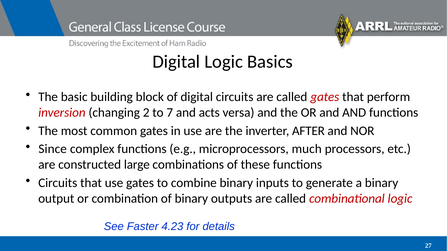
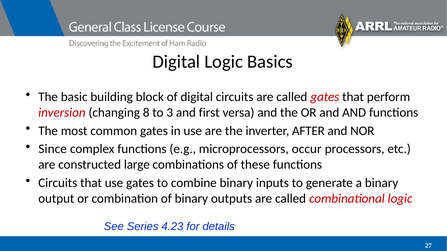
2: 2 -> 8
7: 7 -> 3
acts: acts -> first
much: much -> occur
Faster: Faster -> Series
